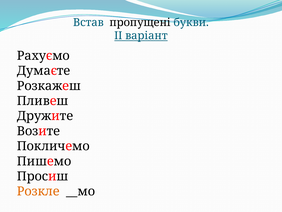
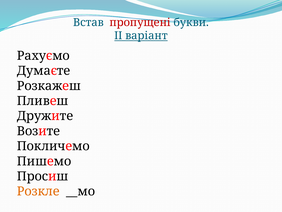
пропущені colour: black -> red
